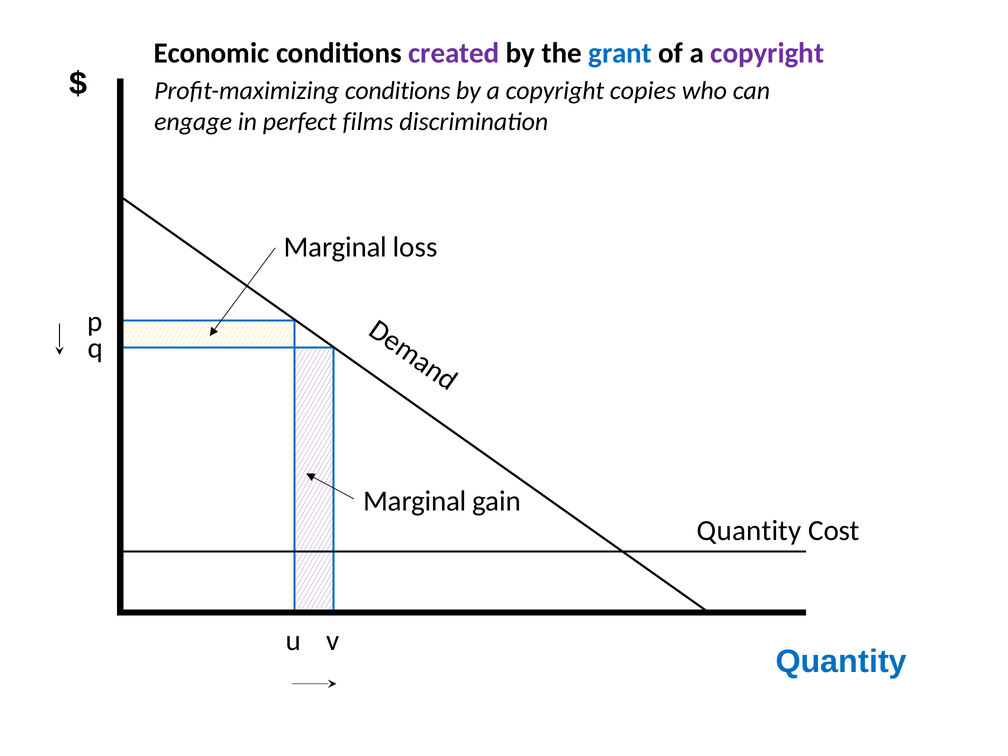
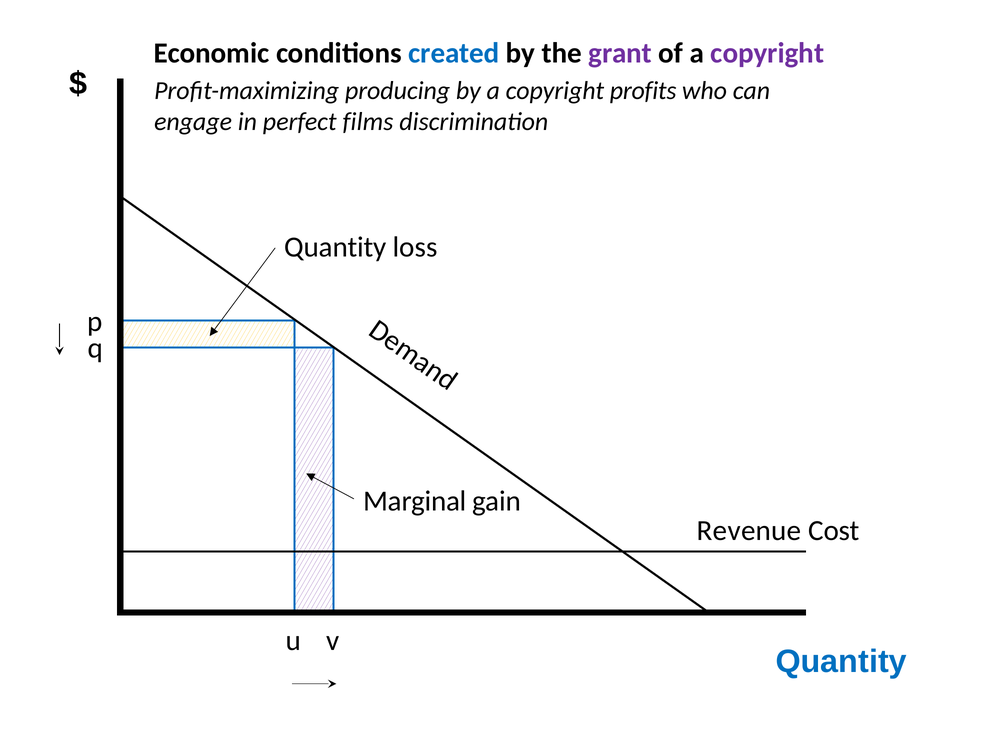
created colour: purple -> blue
grant colour: blue -> purple
Profit-maximizing conditions: conditions -> producing
copies: copies -> profits
Marginal at (335, 247): Marginal -> Quantity
Quantity at (749, 531): Quantity -> Revenue
